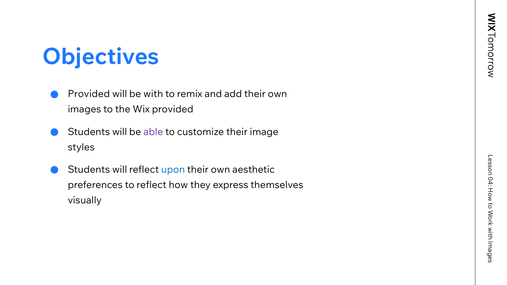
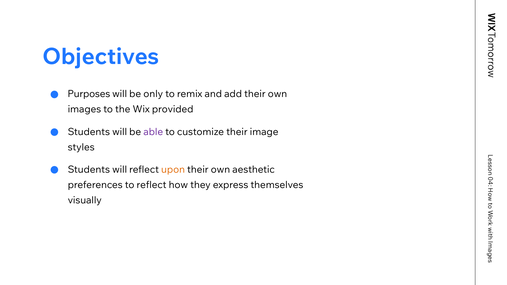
Provided at (89, 94): Provided -> Purposes
with: with -> only
upon colour: blue -> orange
